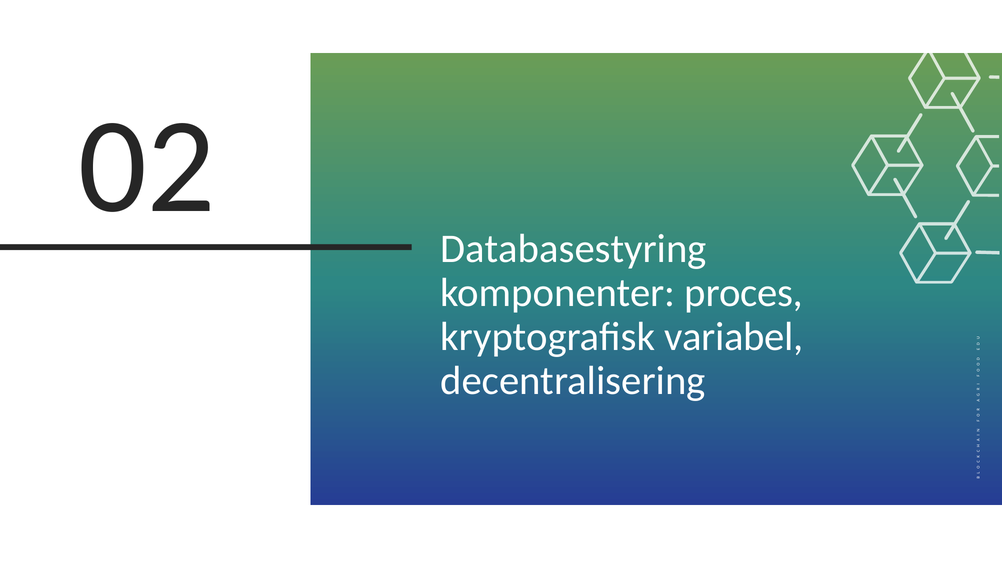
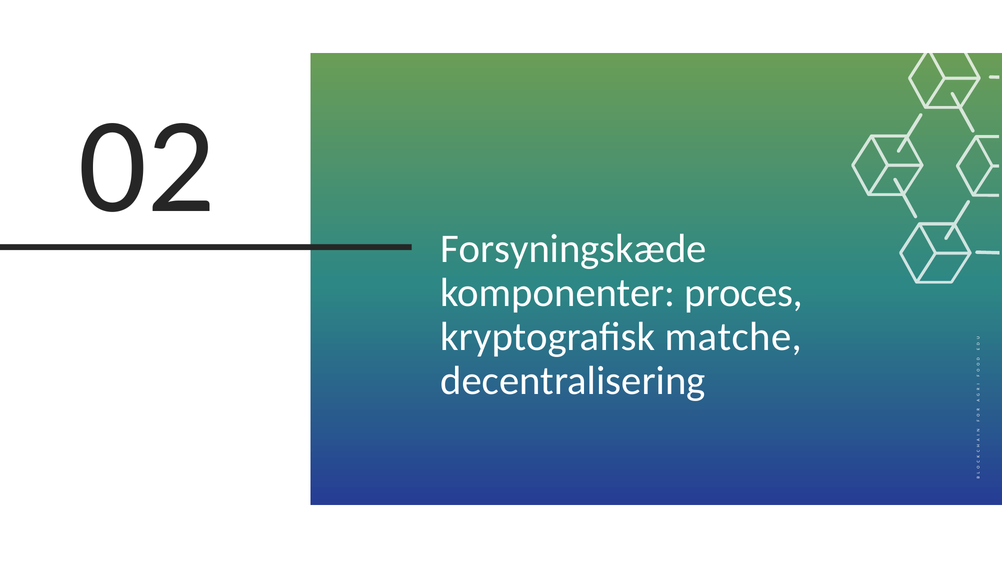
Databasestyring: Databasestyring -> Forsyningskæde
variabel: variabel -> matche
